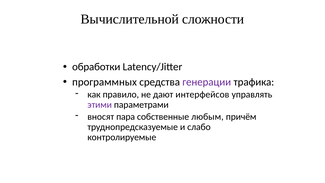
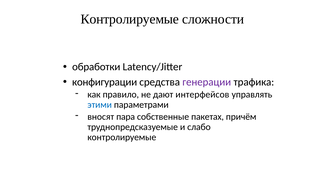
Вычислительной at (130, 19): Вычислительной -> Контролируемые
программных: программных -> конфигурации
этими colour: purple -> blue
любым: любым -> пакетах
